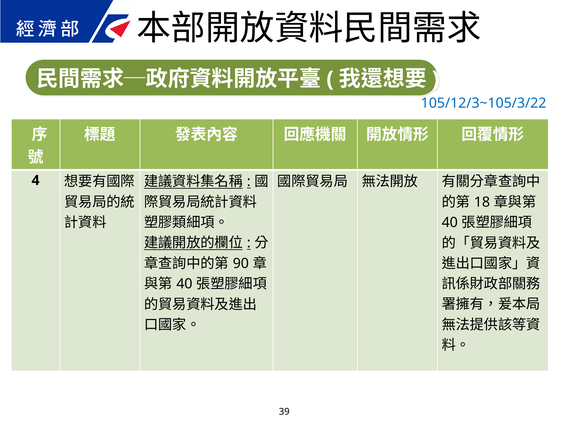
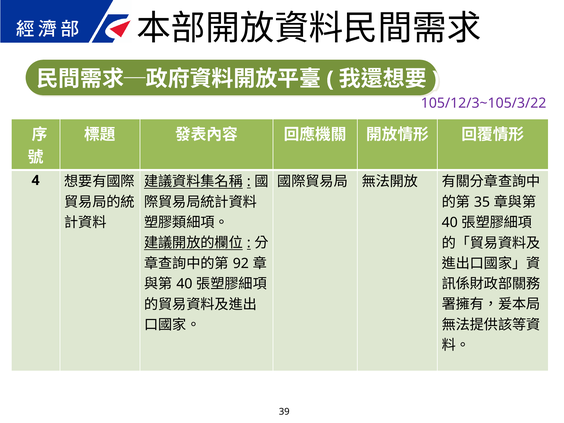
105/12/3~105/3/22 colour: blue -> purple
18: 18 -> 35
90: 90 -> 92
